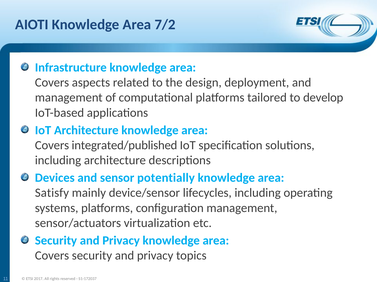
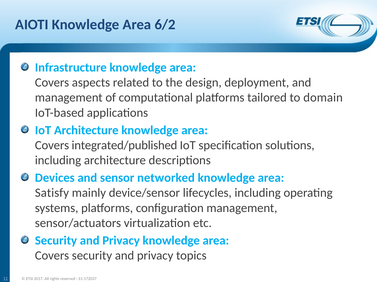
7/2: 7/2 -> 6/2
develop: develop -> domain
potentially: potentially -> networked
